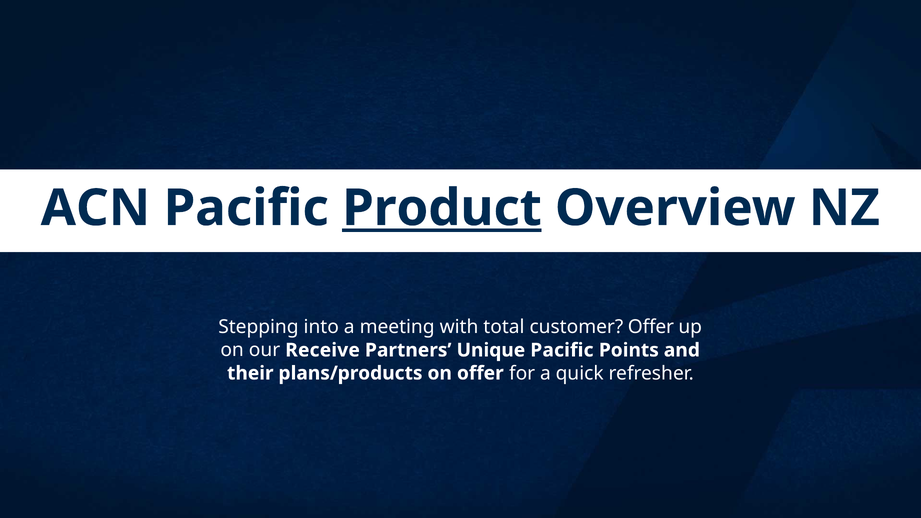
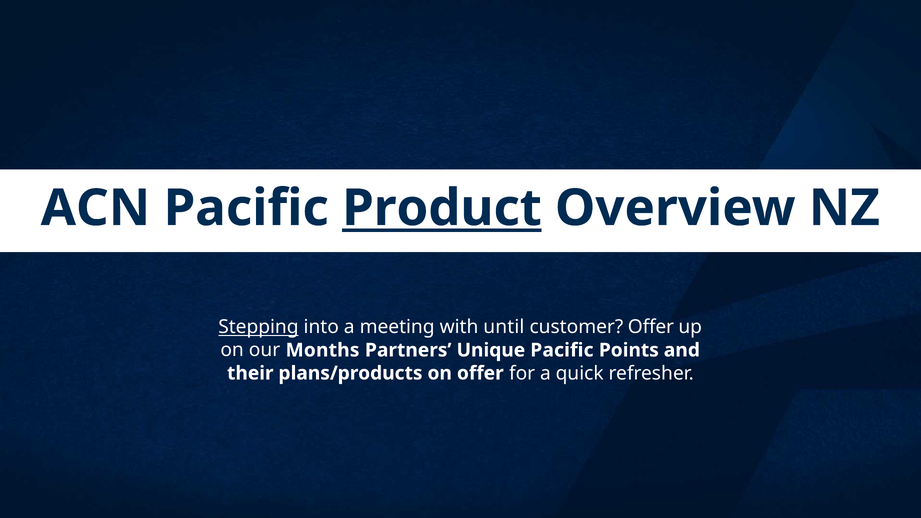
Stepping underline: none -> present
total: total -> until
Receive: Receive -> Months
